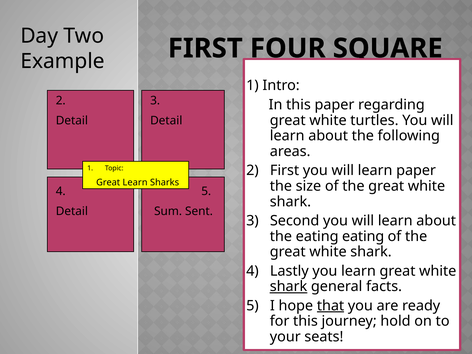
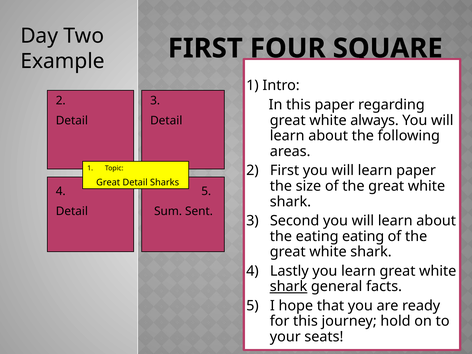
turtles: turtles -> always
Great Learn: Learn -> Detail
that underline: present -> none
